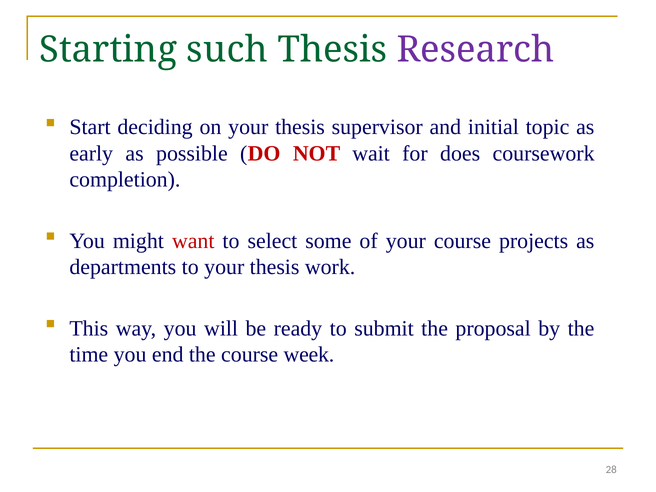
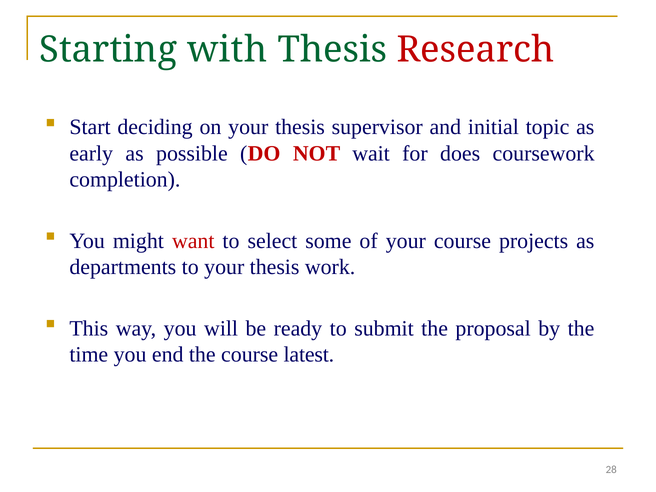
such: such -> with
Research colour: purple -> red
week: week -> latest
